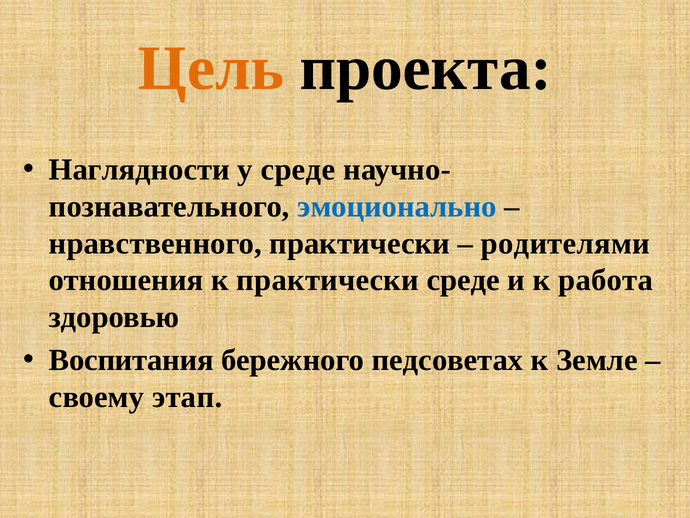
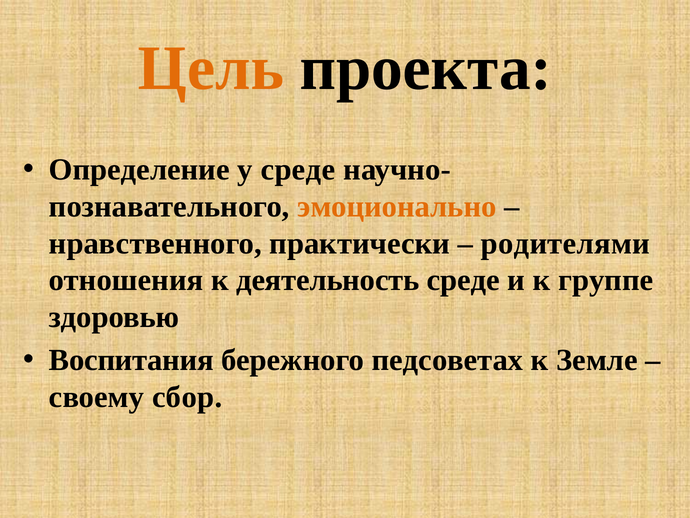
Наглядности: Наглядности -> Определение
эмоционально colour: blue -> orange
к практически: практически -> деятельность
работа: работа -> группе
этап: этап -> сбор
